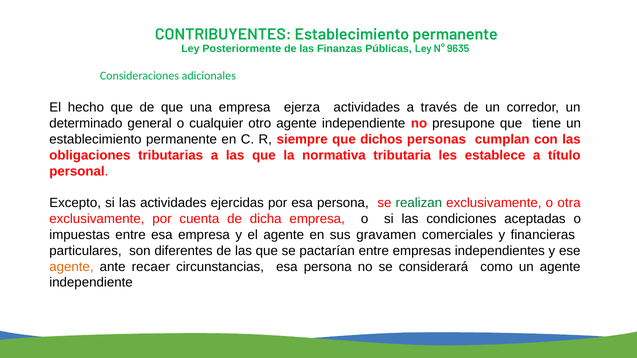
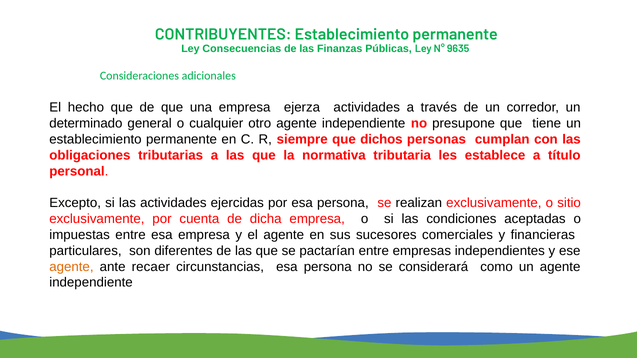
Posteriormente: Posteriormente -> Consecuencias
realizan colour: green -> black
otra: otra -> sitio
gravamen: gravamen -> sucesores
